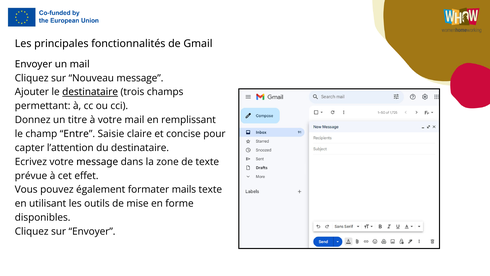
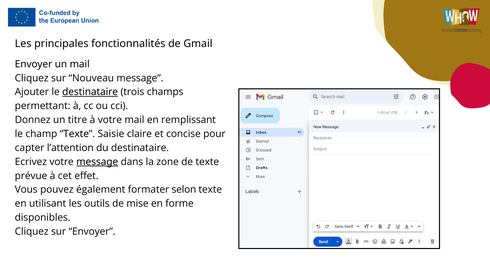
Entre at (76, 134): Entre -> Texte
message at (97, 162) underline: none -> present
mails: mails -> selon
